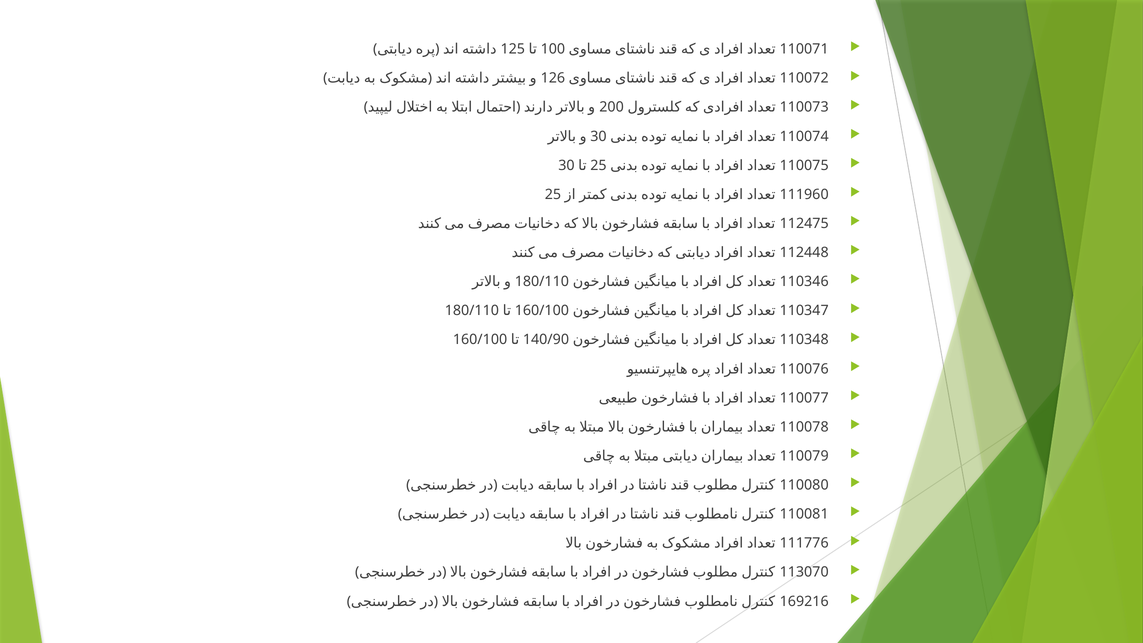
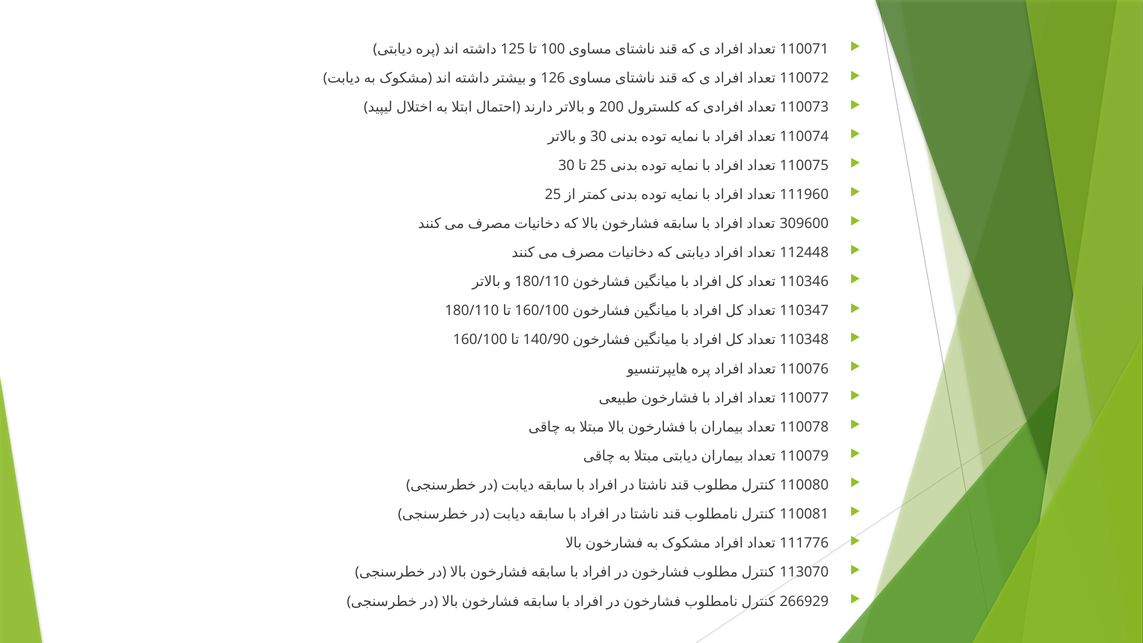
112475: 112475 -> 309600
169216: 169216 -> 266929
